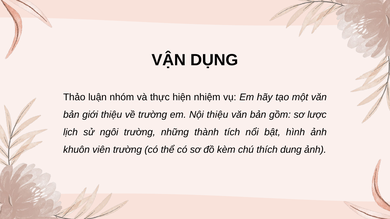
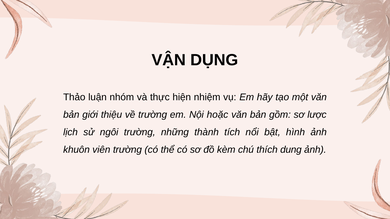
Nội thiệu: thiệu -> hoặc
